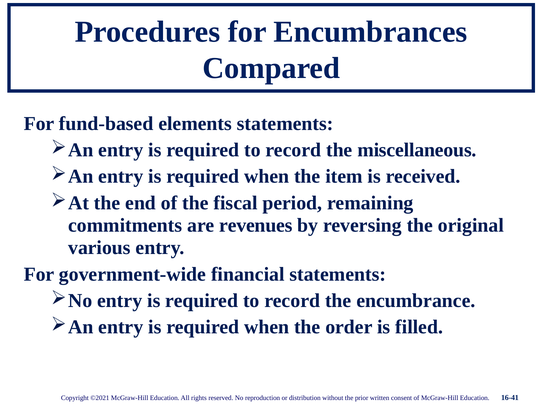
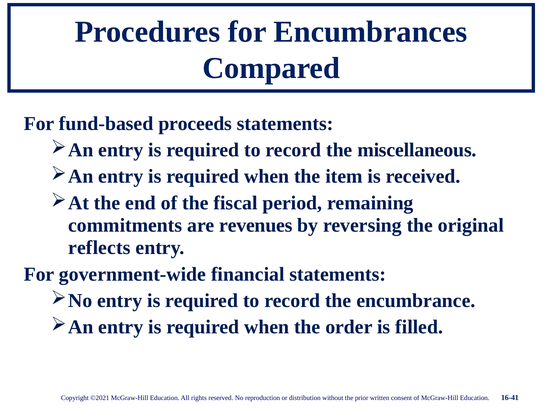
elements: elements -> proceeds
various: various -> reflects
